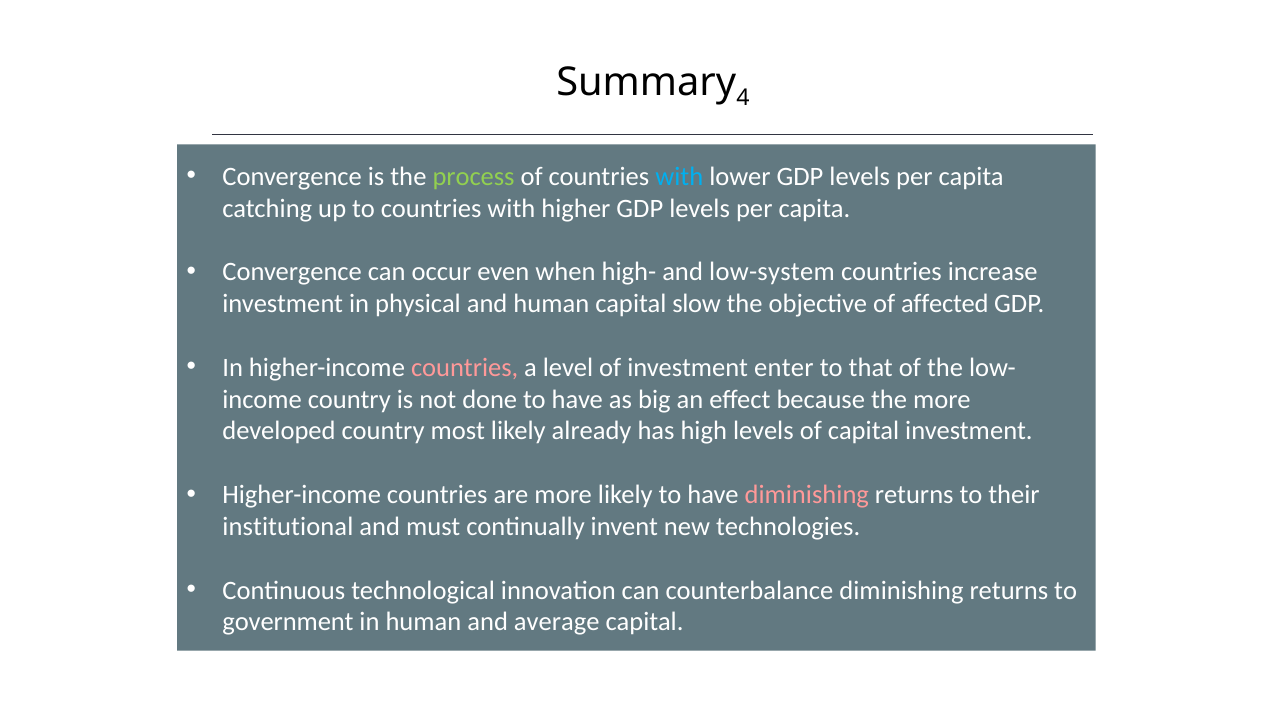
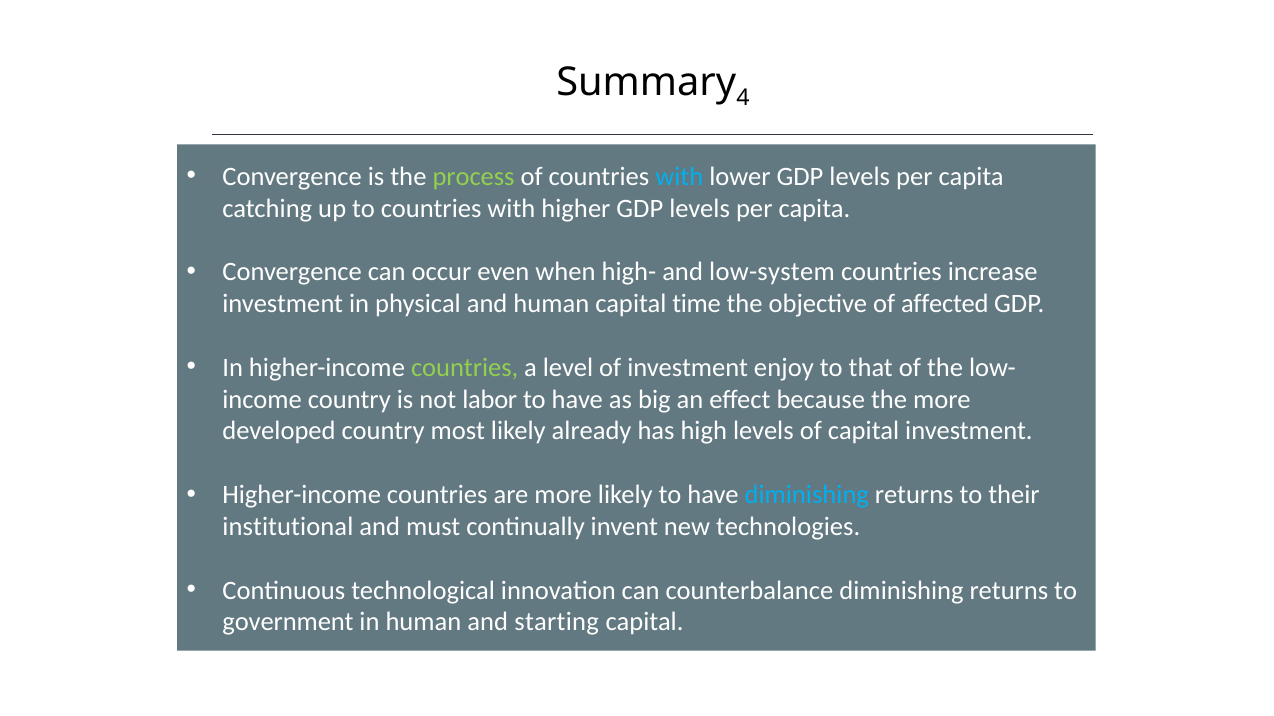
slow: slow -> time
countries at (465, 368) colour: pink -> light green
enter: enter -> enjoy
done: done -> labor
diminishing at (807, 495) colour: pink -> light blue
average: average -> starting
